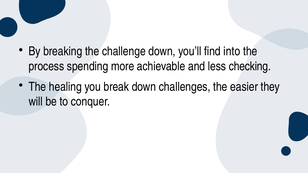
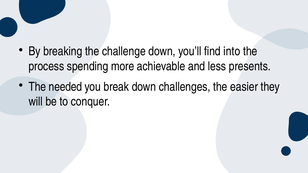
checking: checking -> presents
healing: healing -> needed
